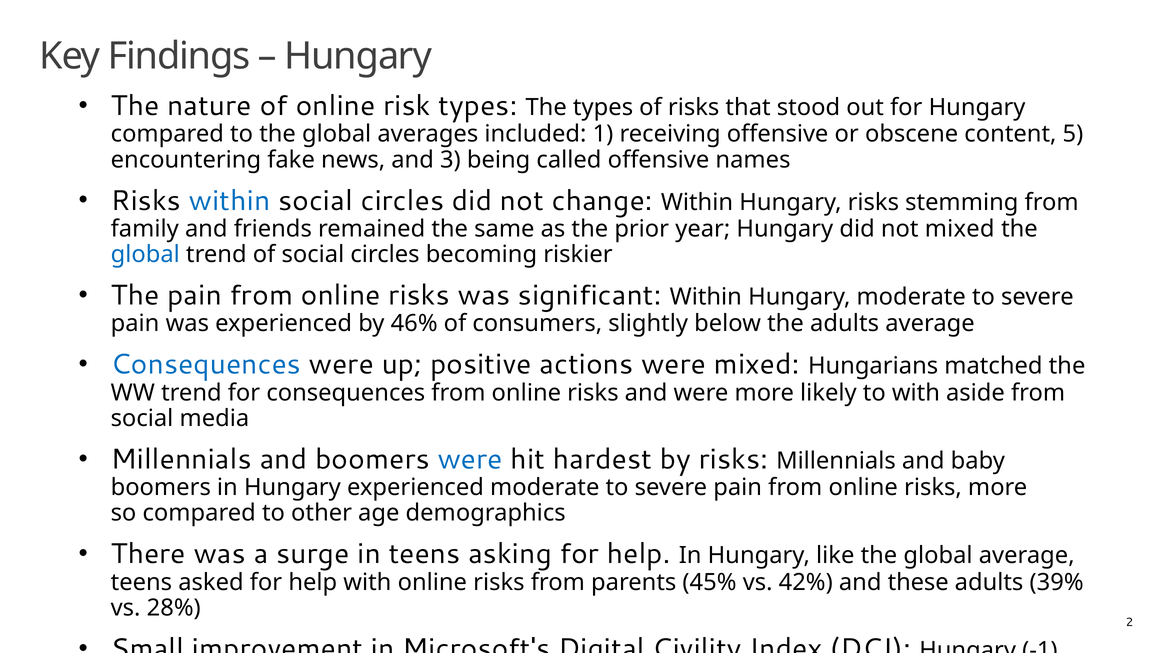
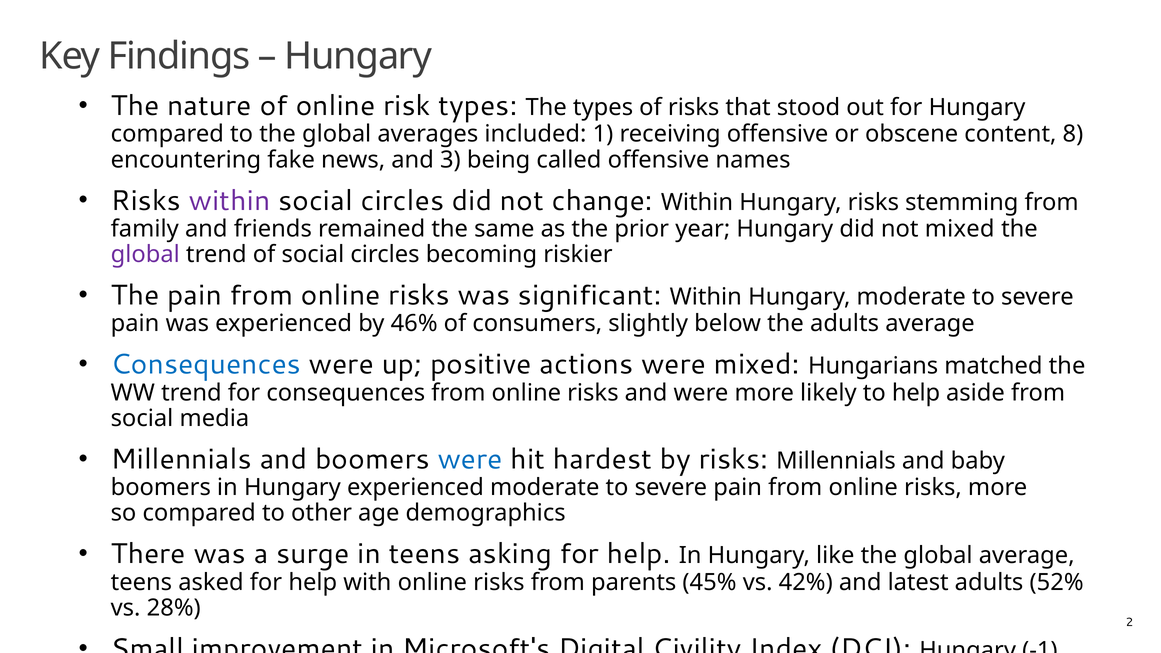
5: 5 -> 8
within at (230, 201) colour: blue -> purple
global at (145, 254) colour: blue -> purple
to with: with -> help
these: these -> latest
39%: 39% -> 52%
